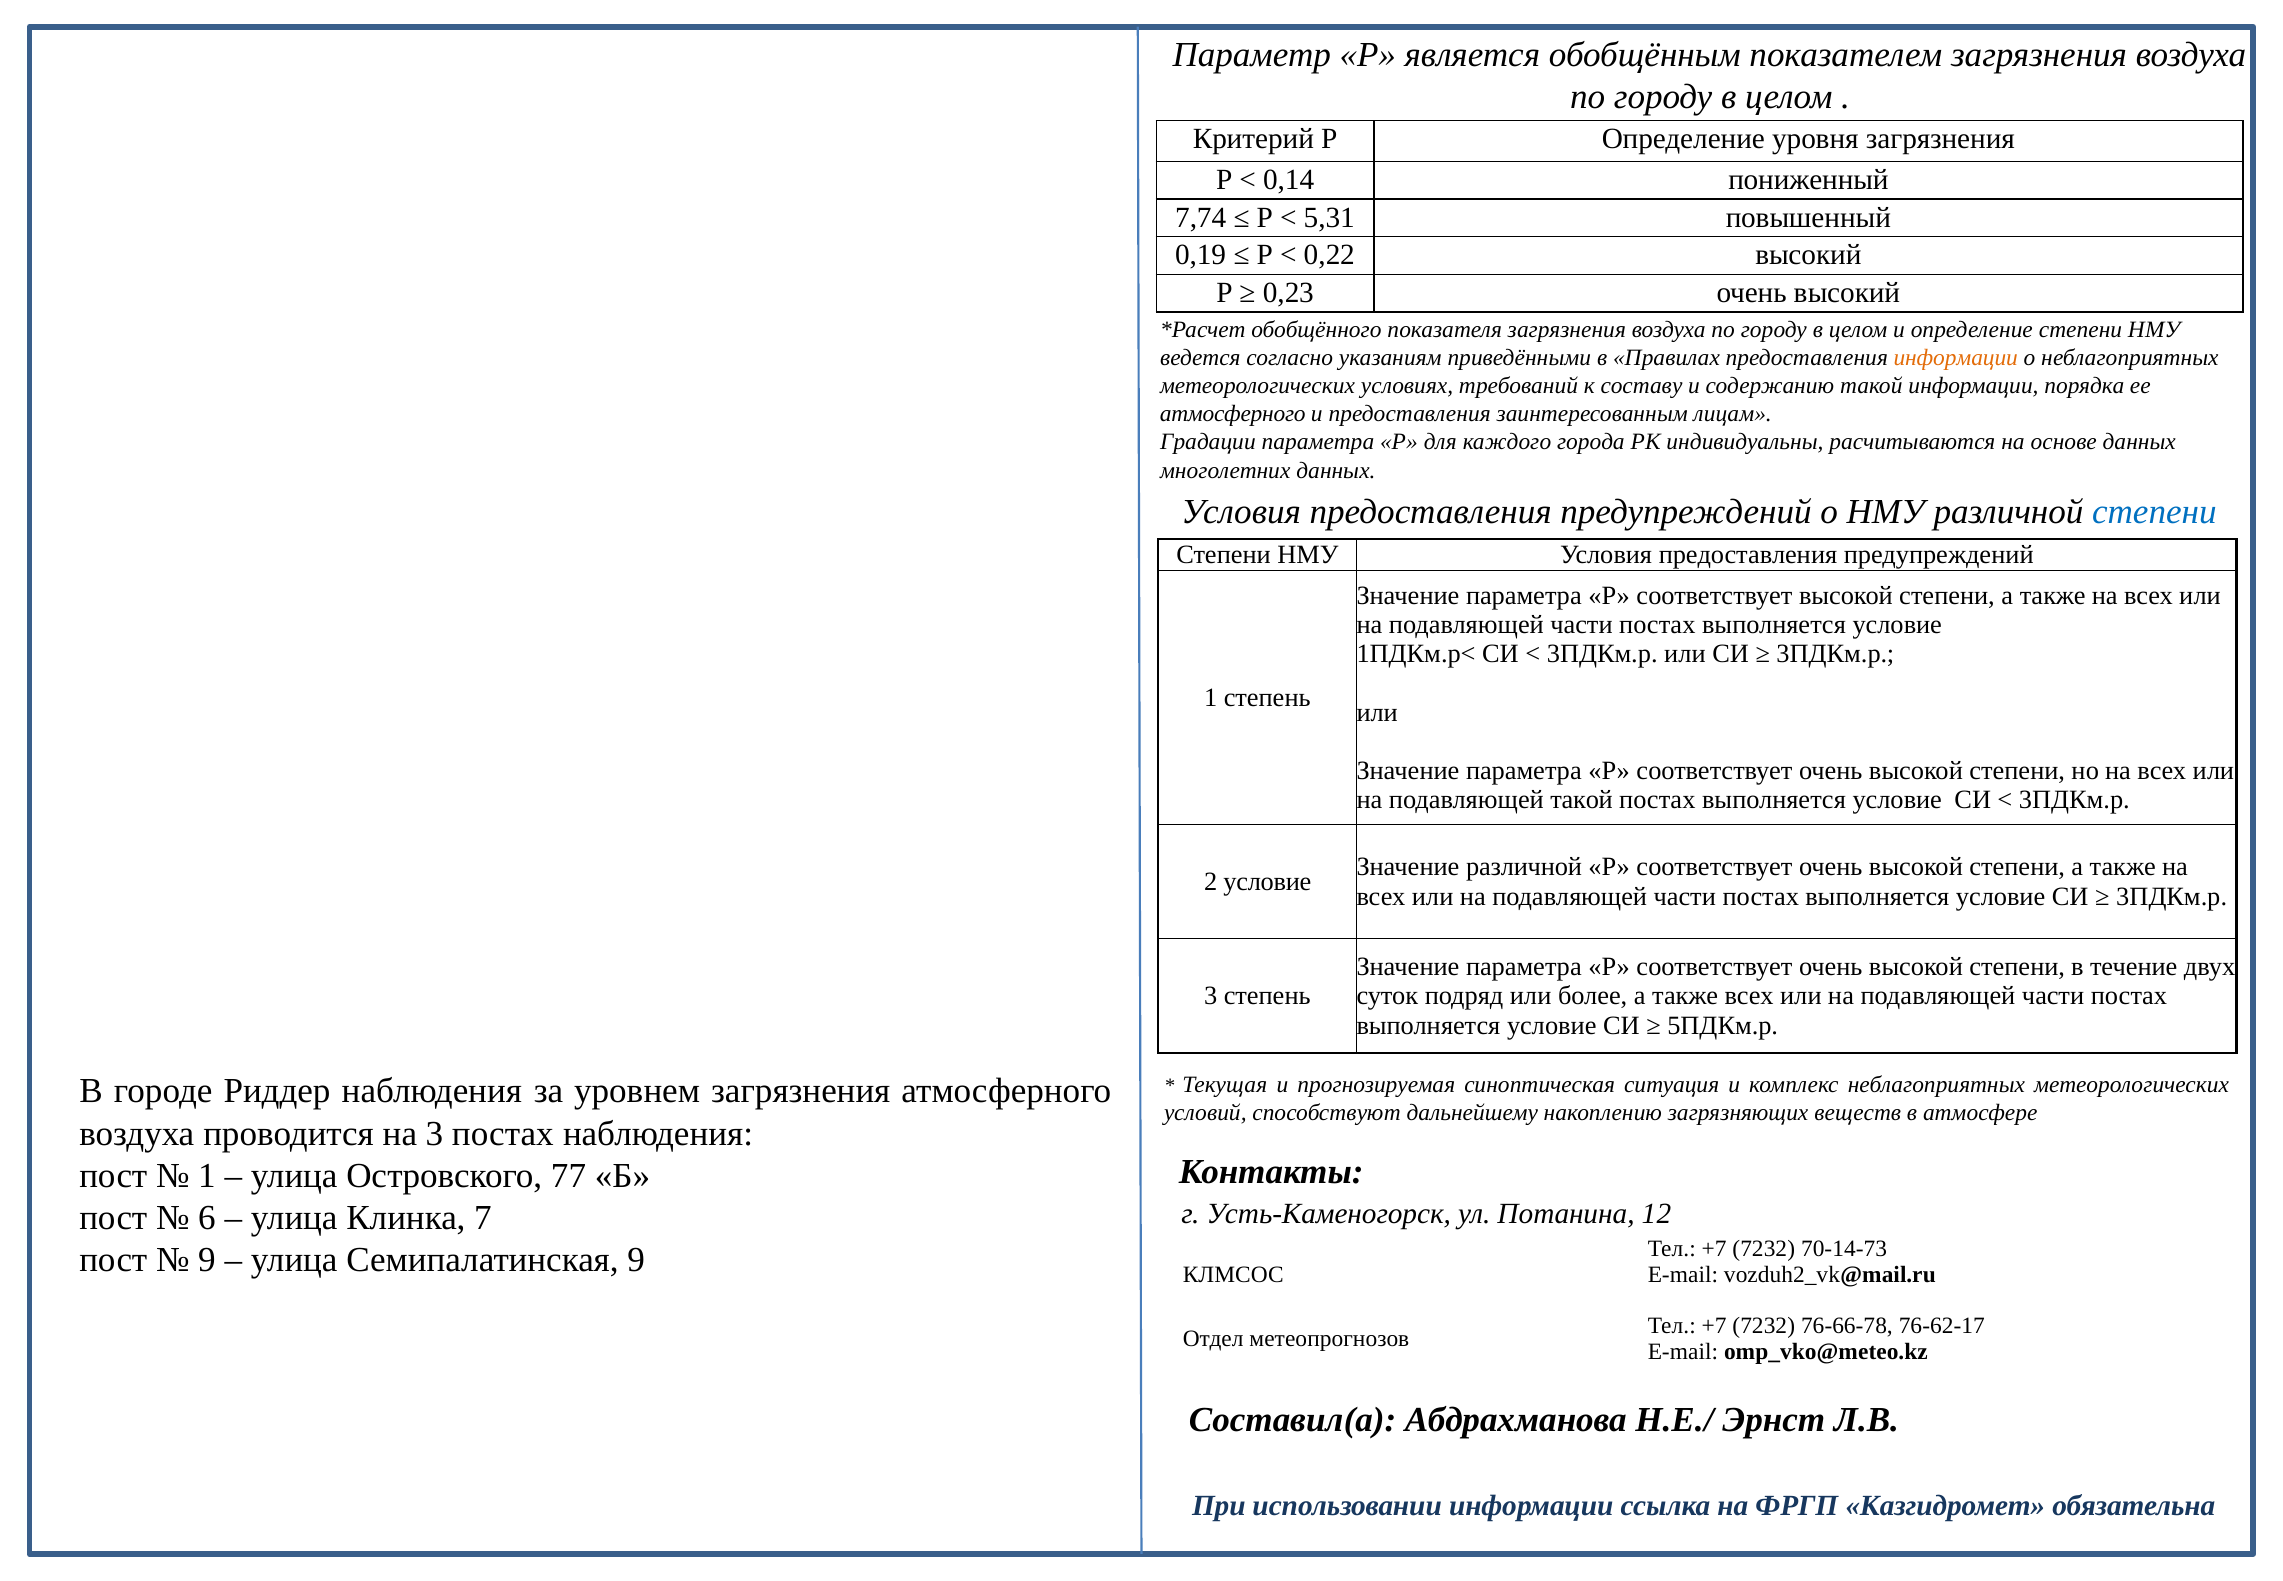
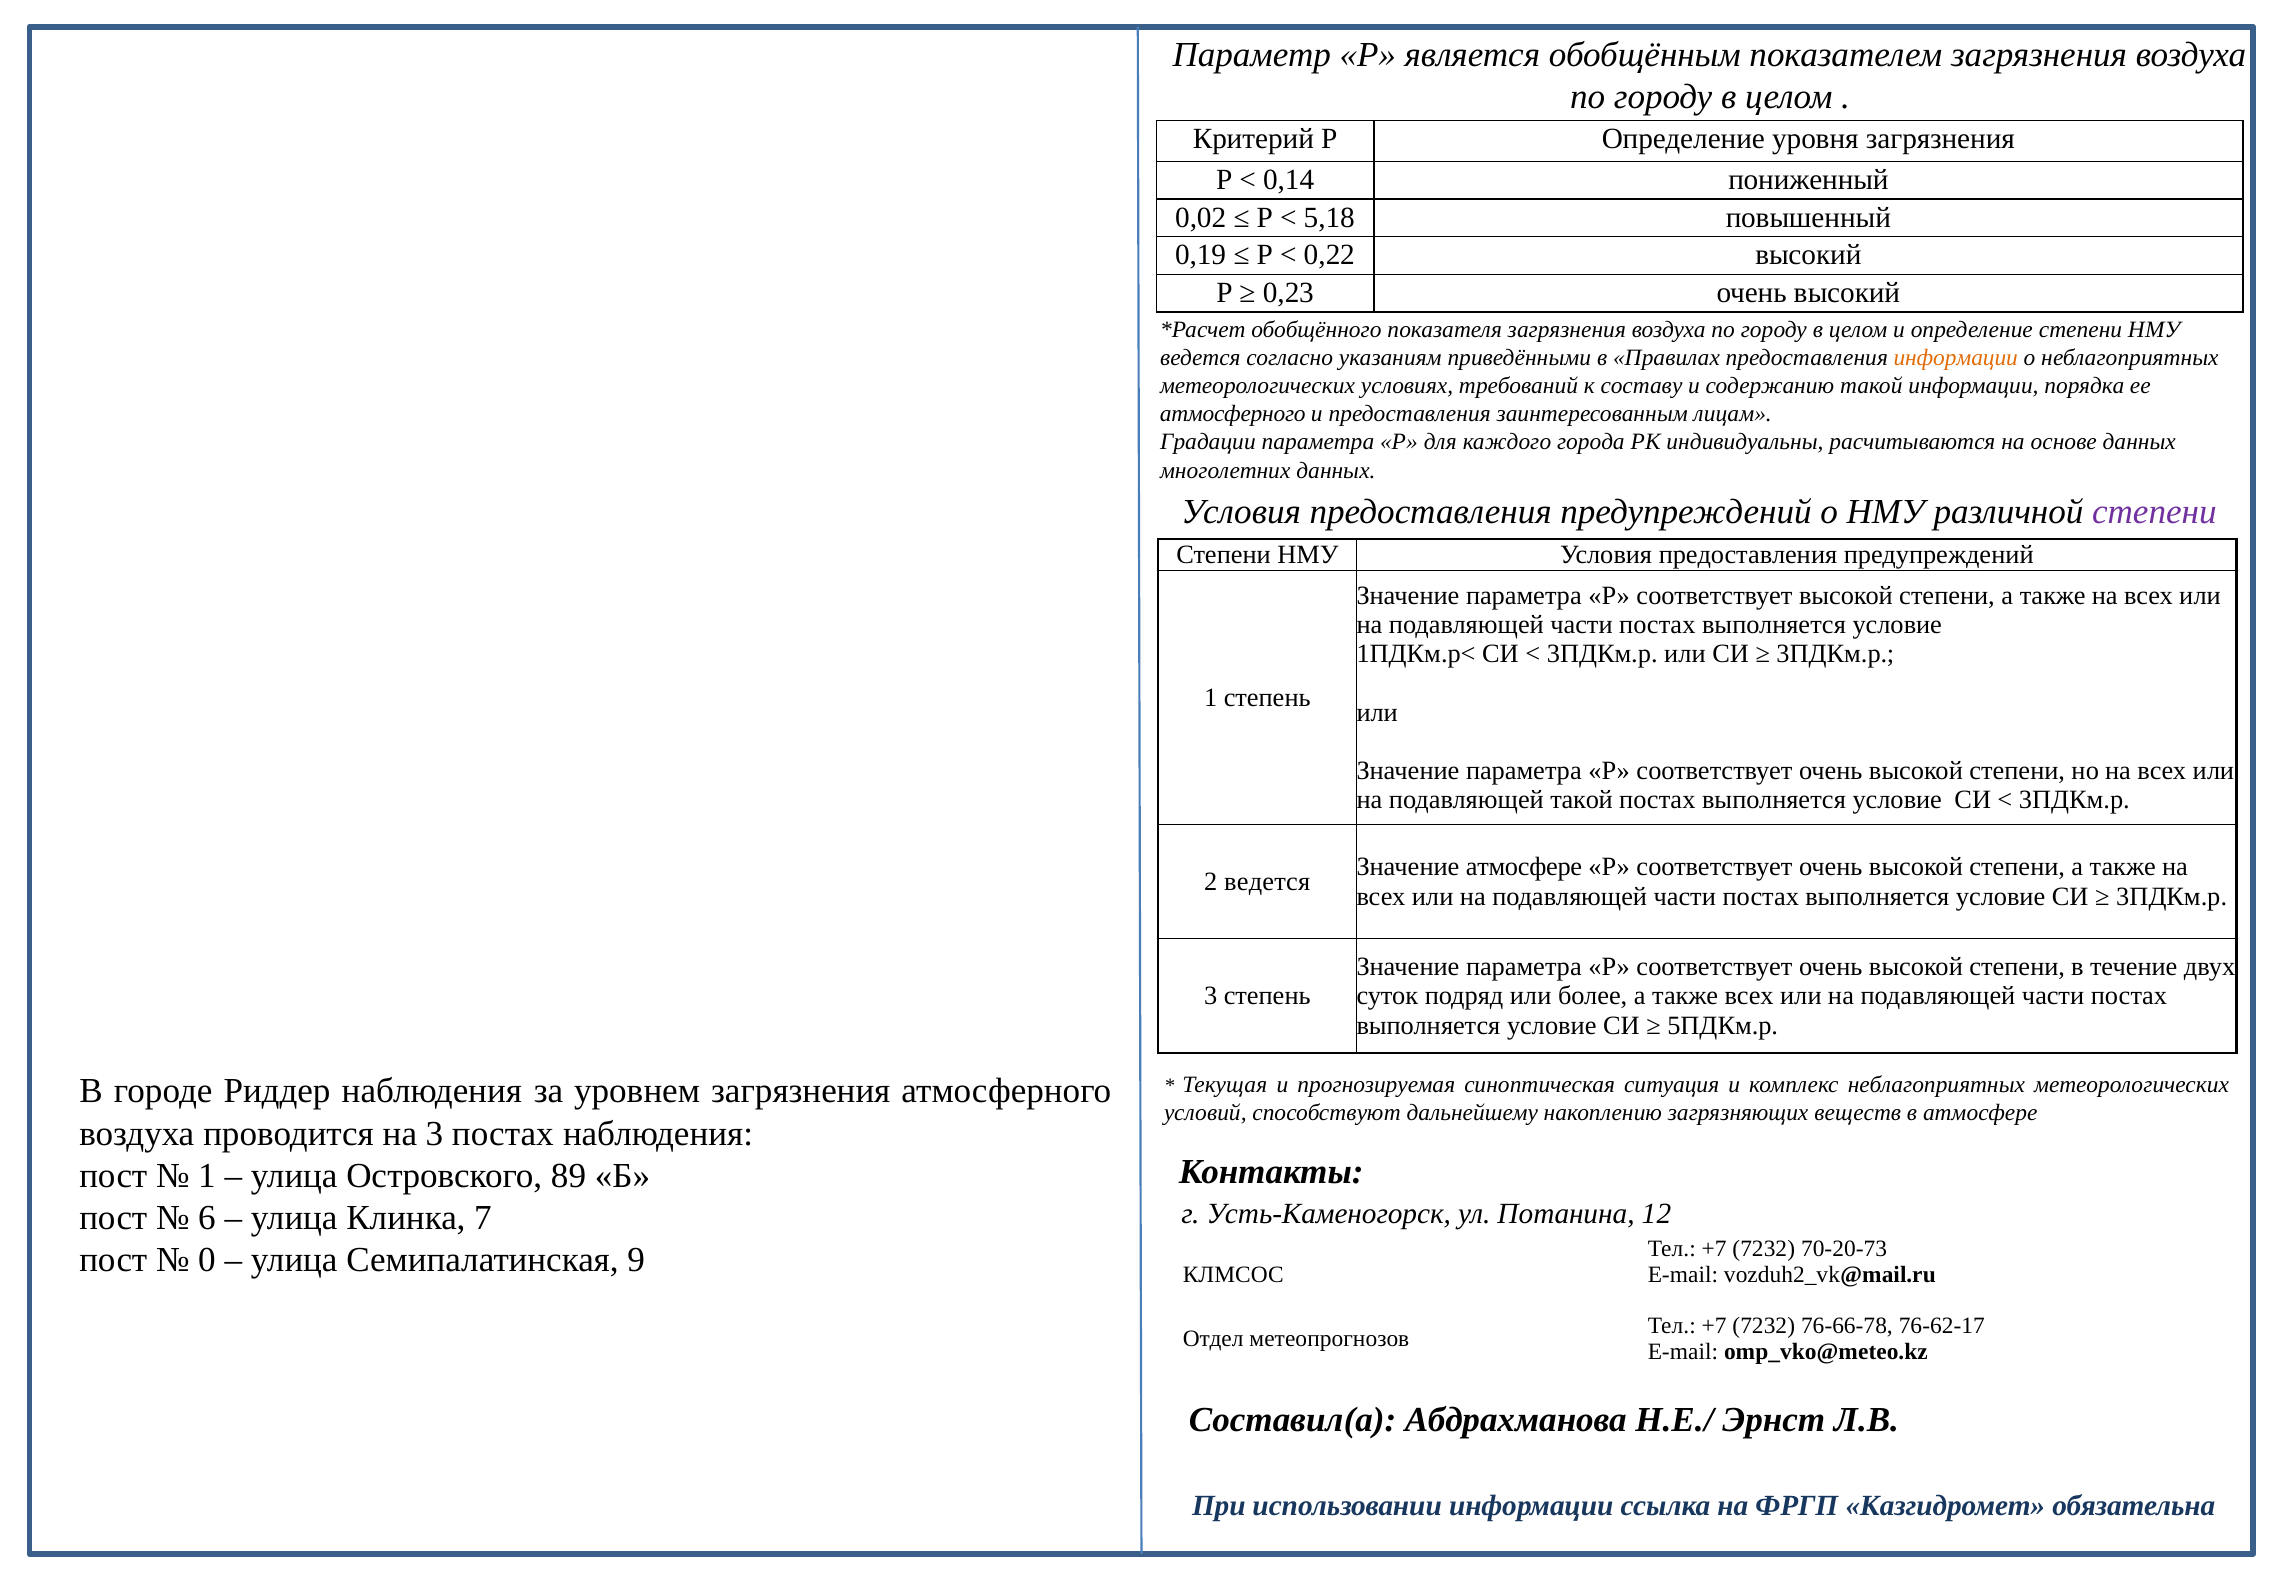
7,74: 7,74 -> 0,02
5,31: 5,31 -> 5,18
степени at (2154, 512) colour: blue -> purple
Значение различной: различной -> атмосфере
2 условие: условие -> ведется
77: 77 -> 89
70-14-73: 70-14-73 -> 70-20-73
9 at (207, 1260): 9 -> 0
